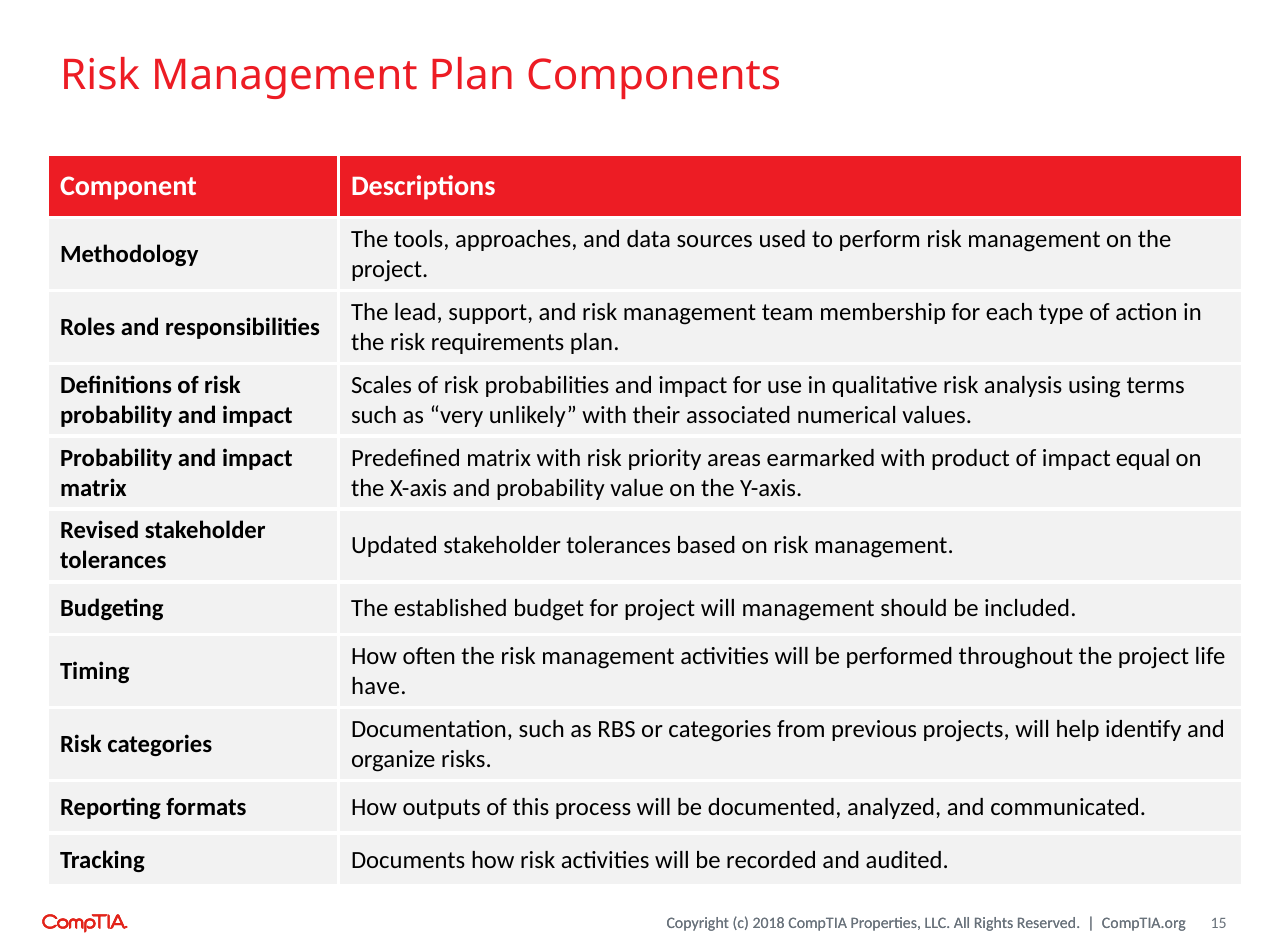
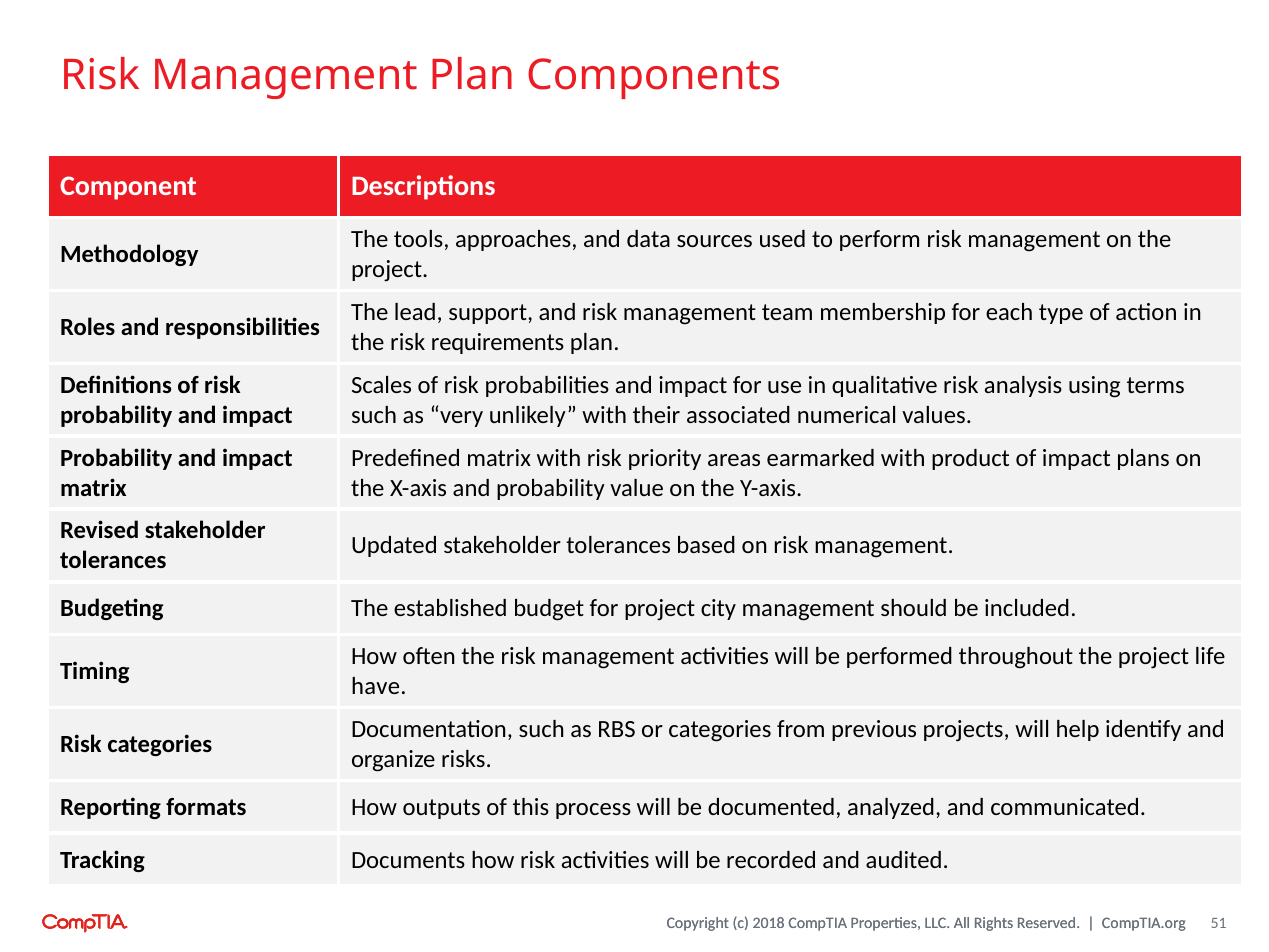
equal: equal -> plans
project will: will -> city
15: 15 -> 51
